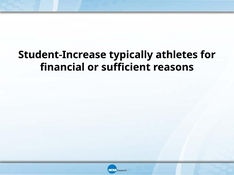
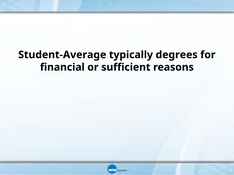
Student-Increase: Student-Increase -> Student-Average
athletes: athletes -> degrees
